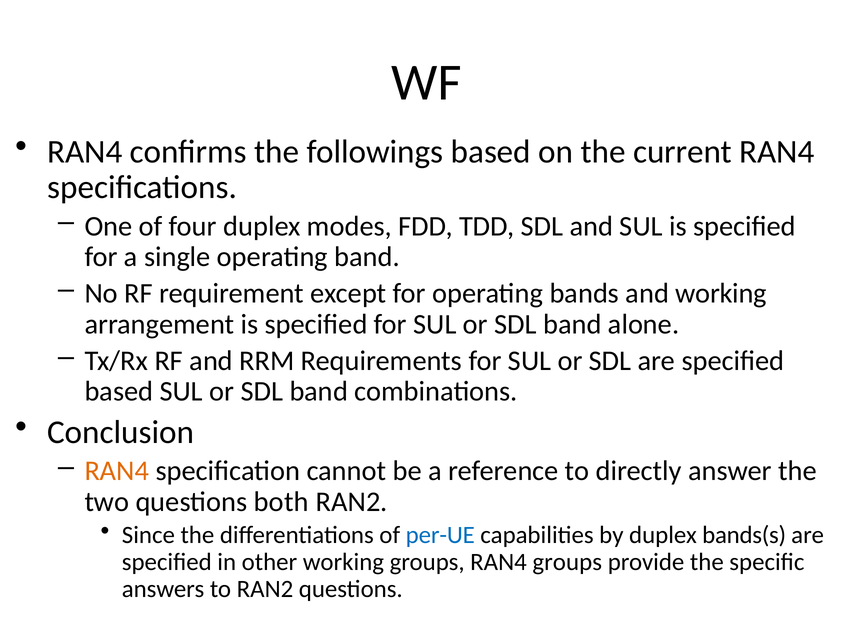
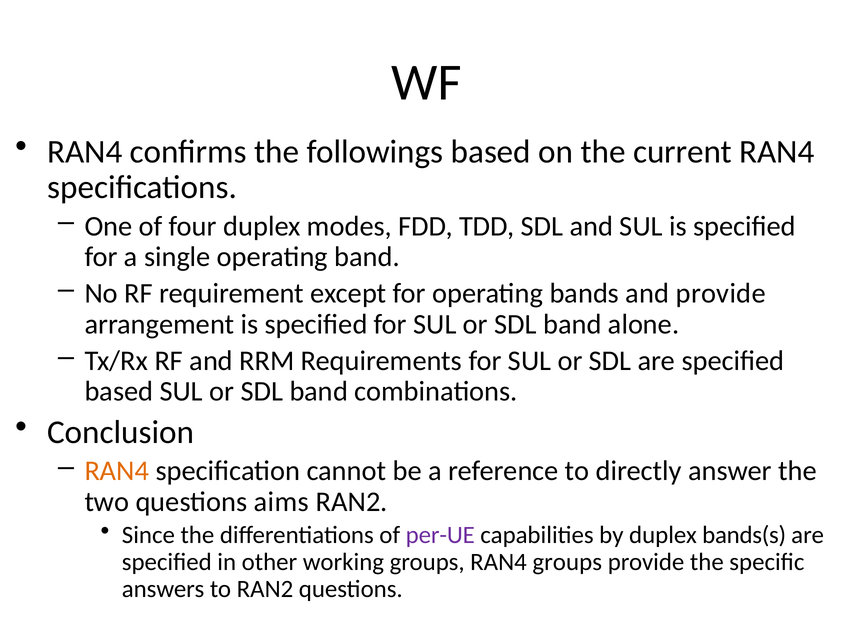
and working: working -> provide
both: both -> aims
per-UE colour: blue -> purple
